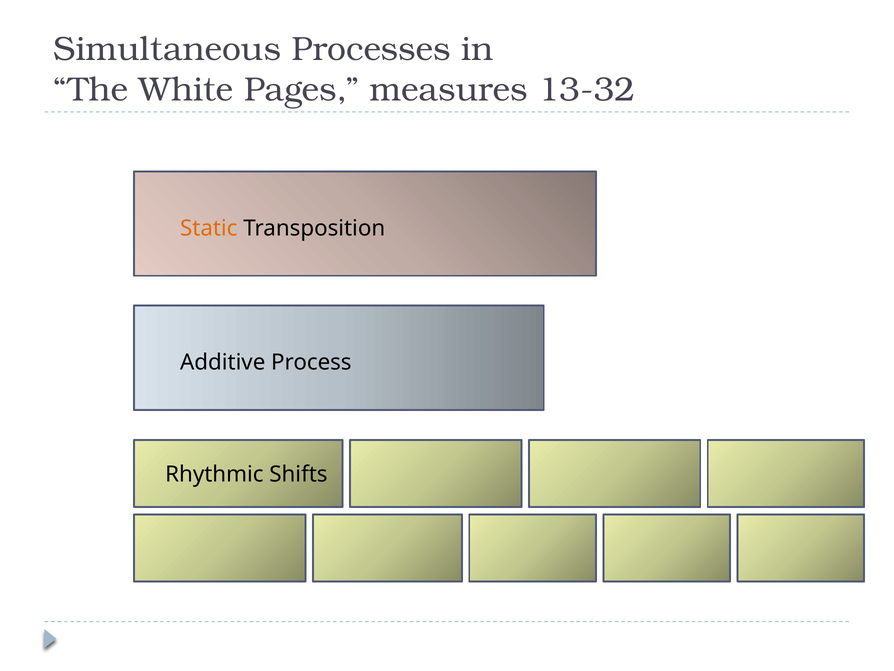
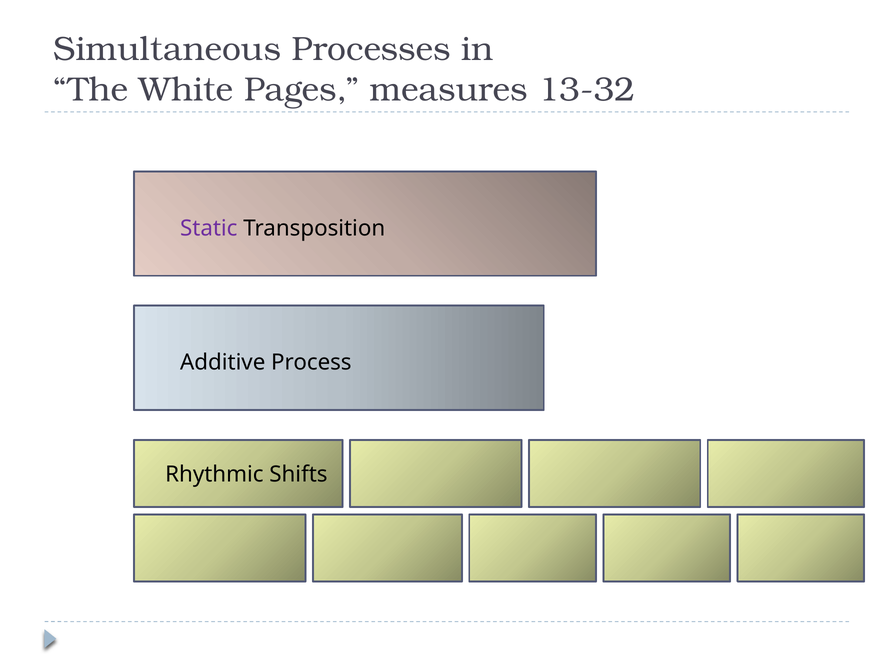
Static colour: orange -> purple
